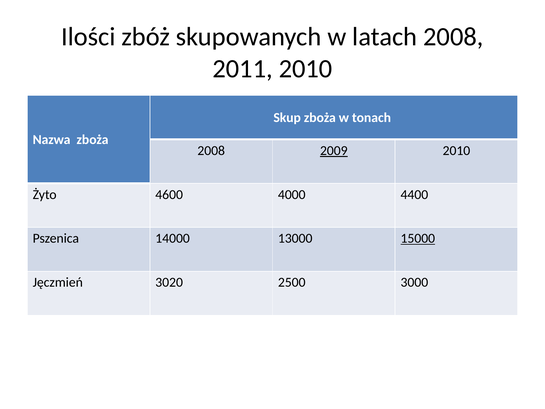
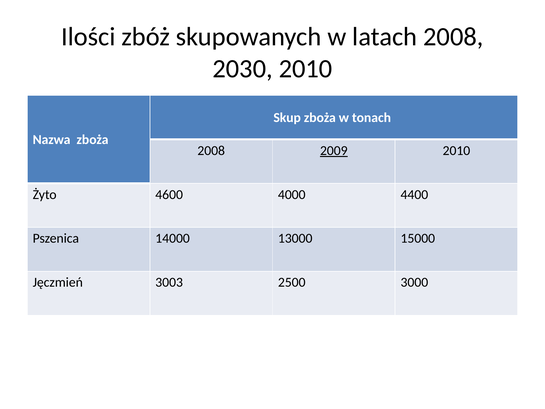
2011: 2011 -> 2030
15000 underline: present -> none
3020: 3020 -> 3003
